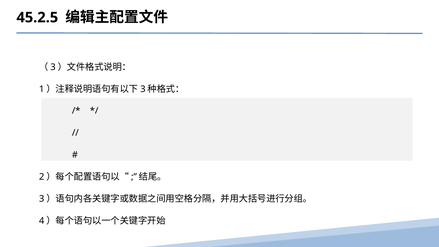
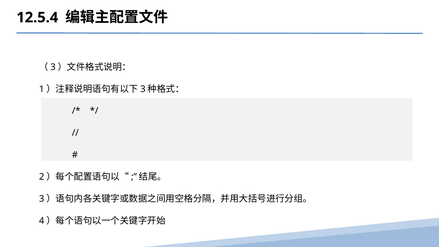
45.2.5: 45.2.5 -> 12.5.4
